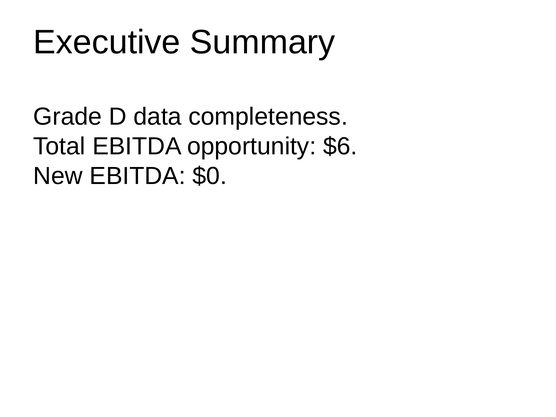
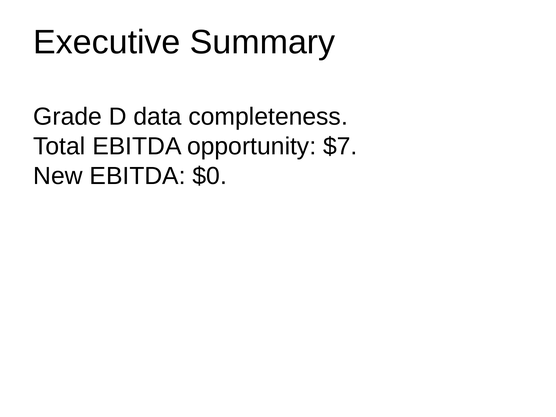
$6: $6 -> $7
